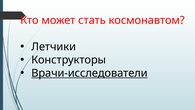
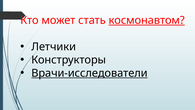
космонавтом underline: none -> present
